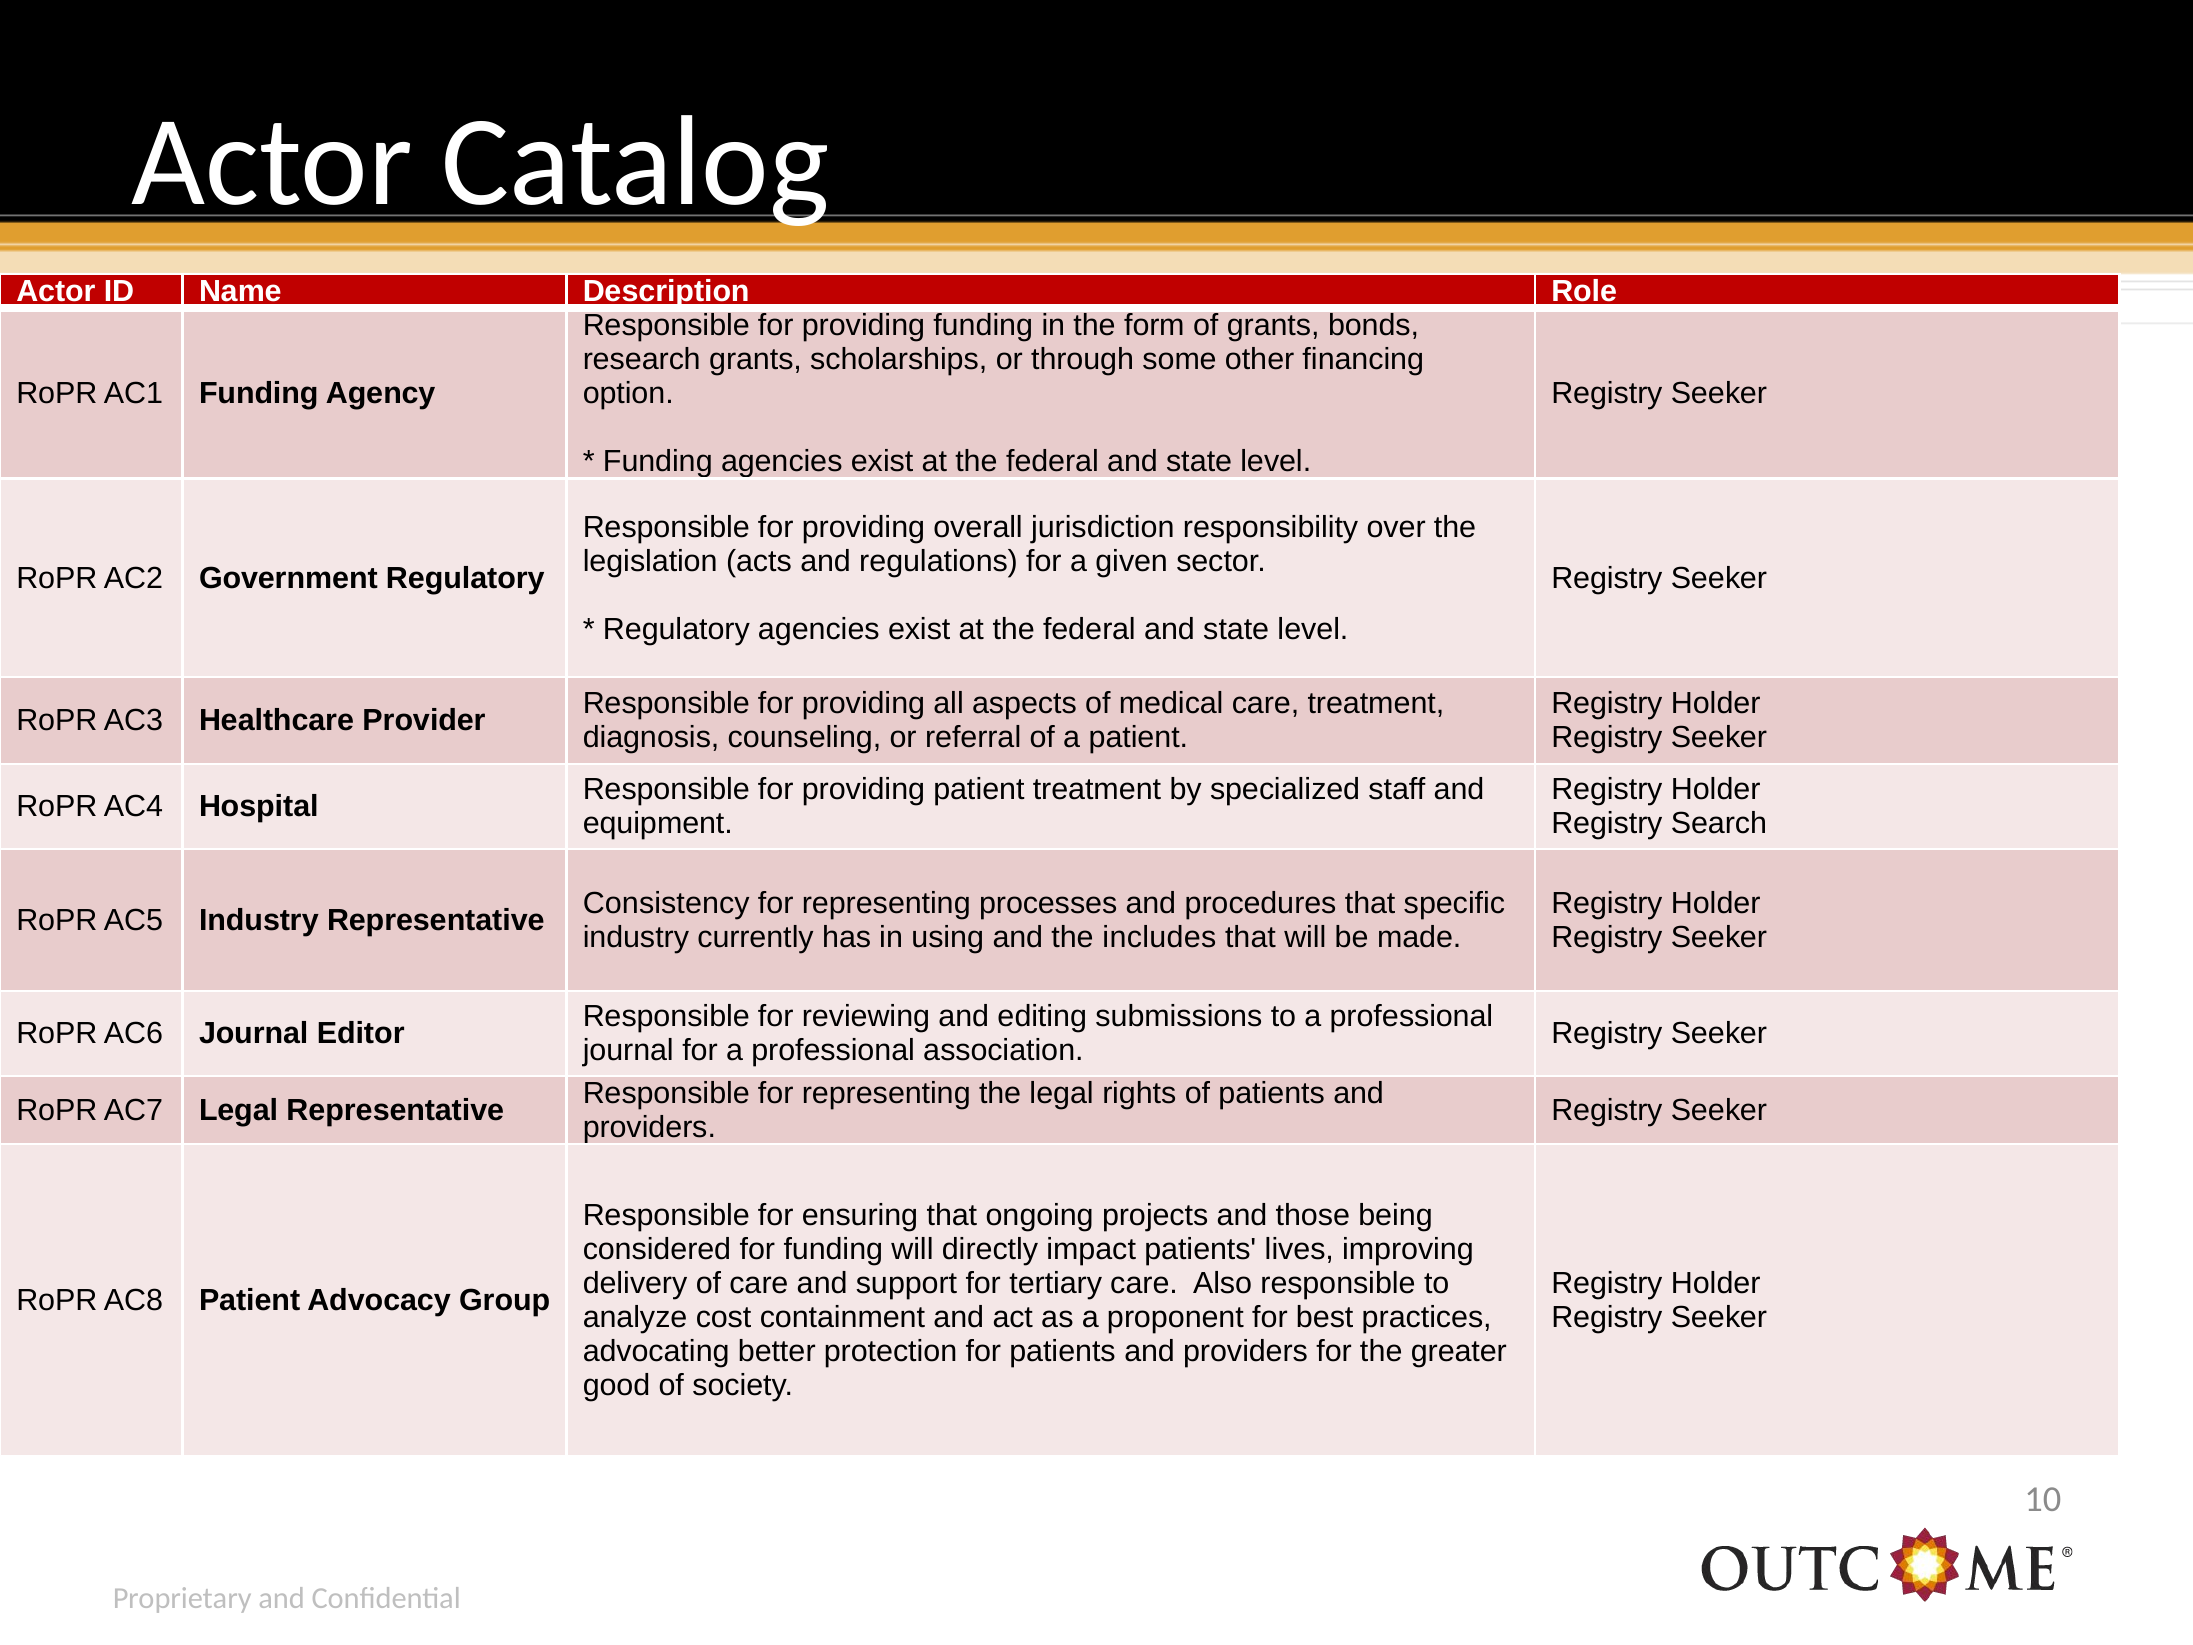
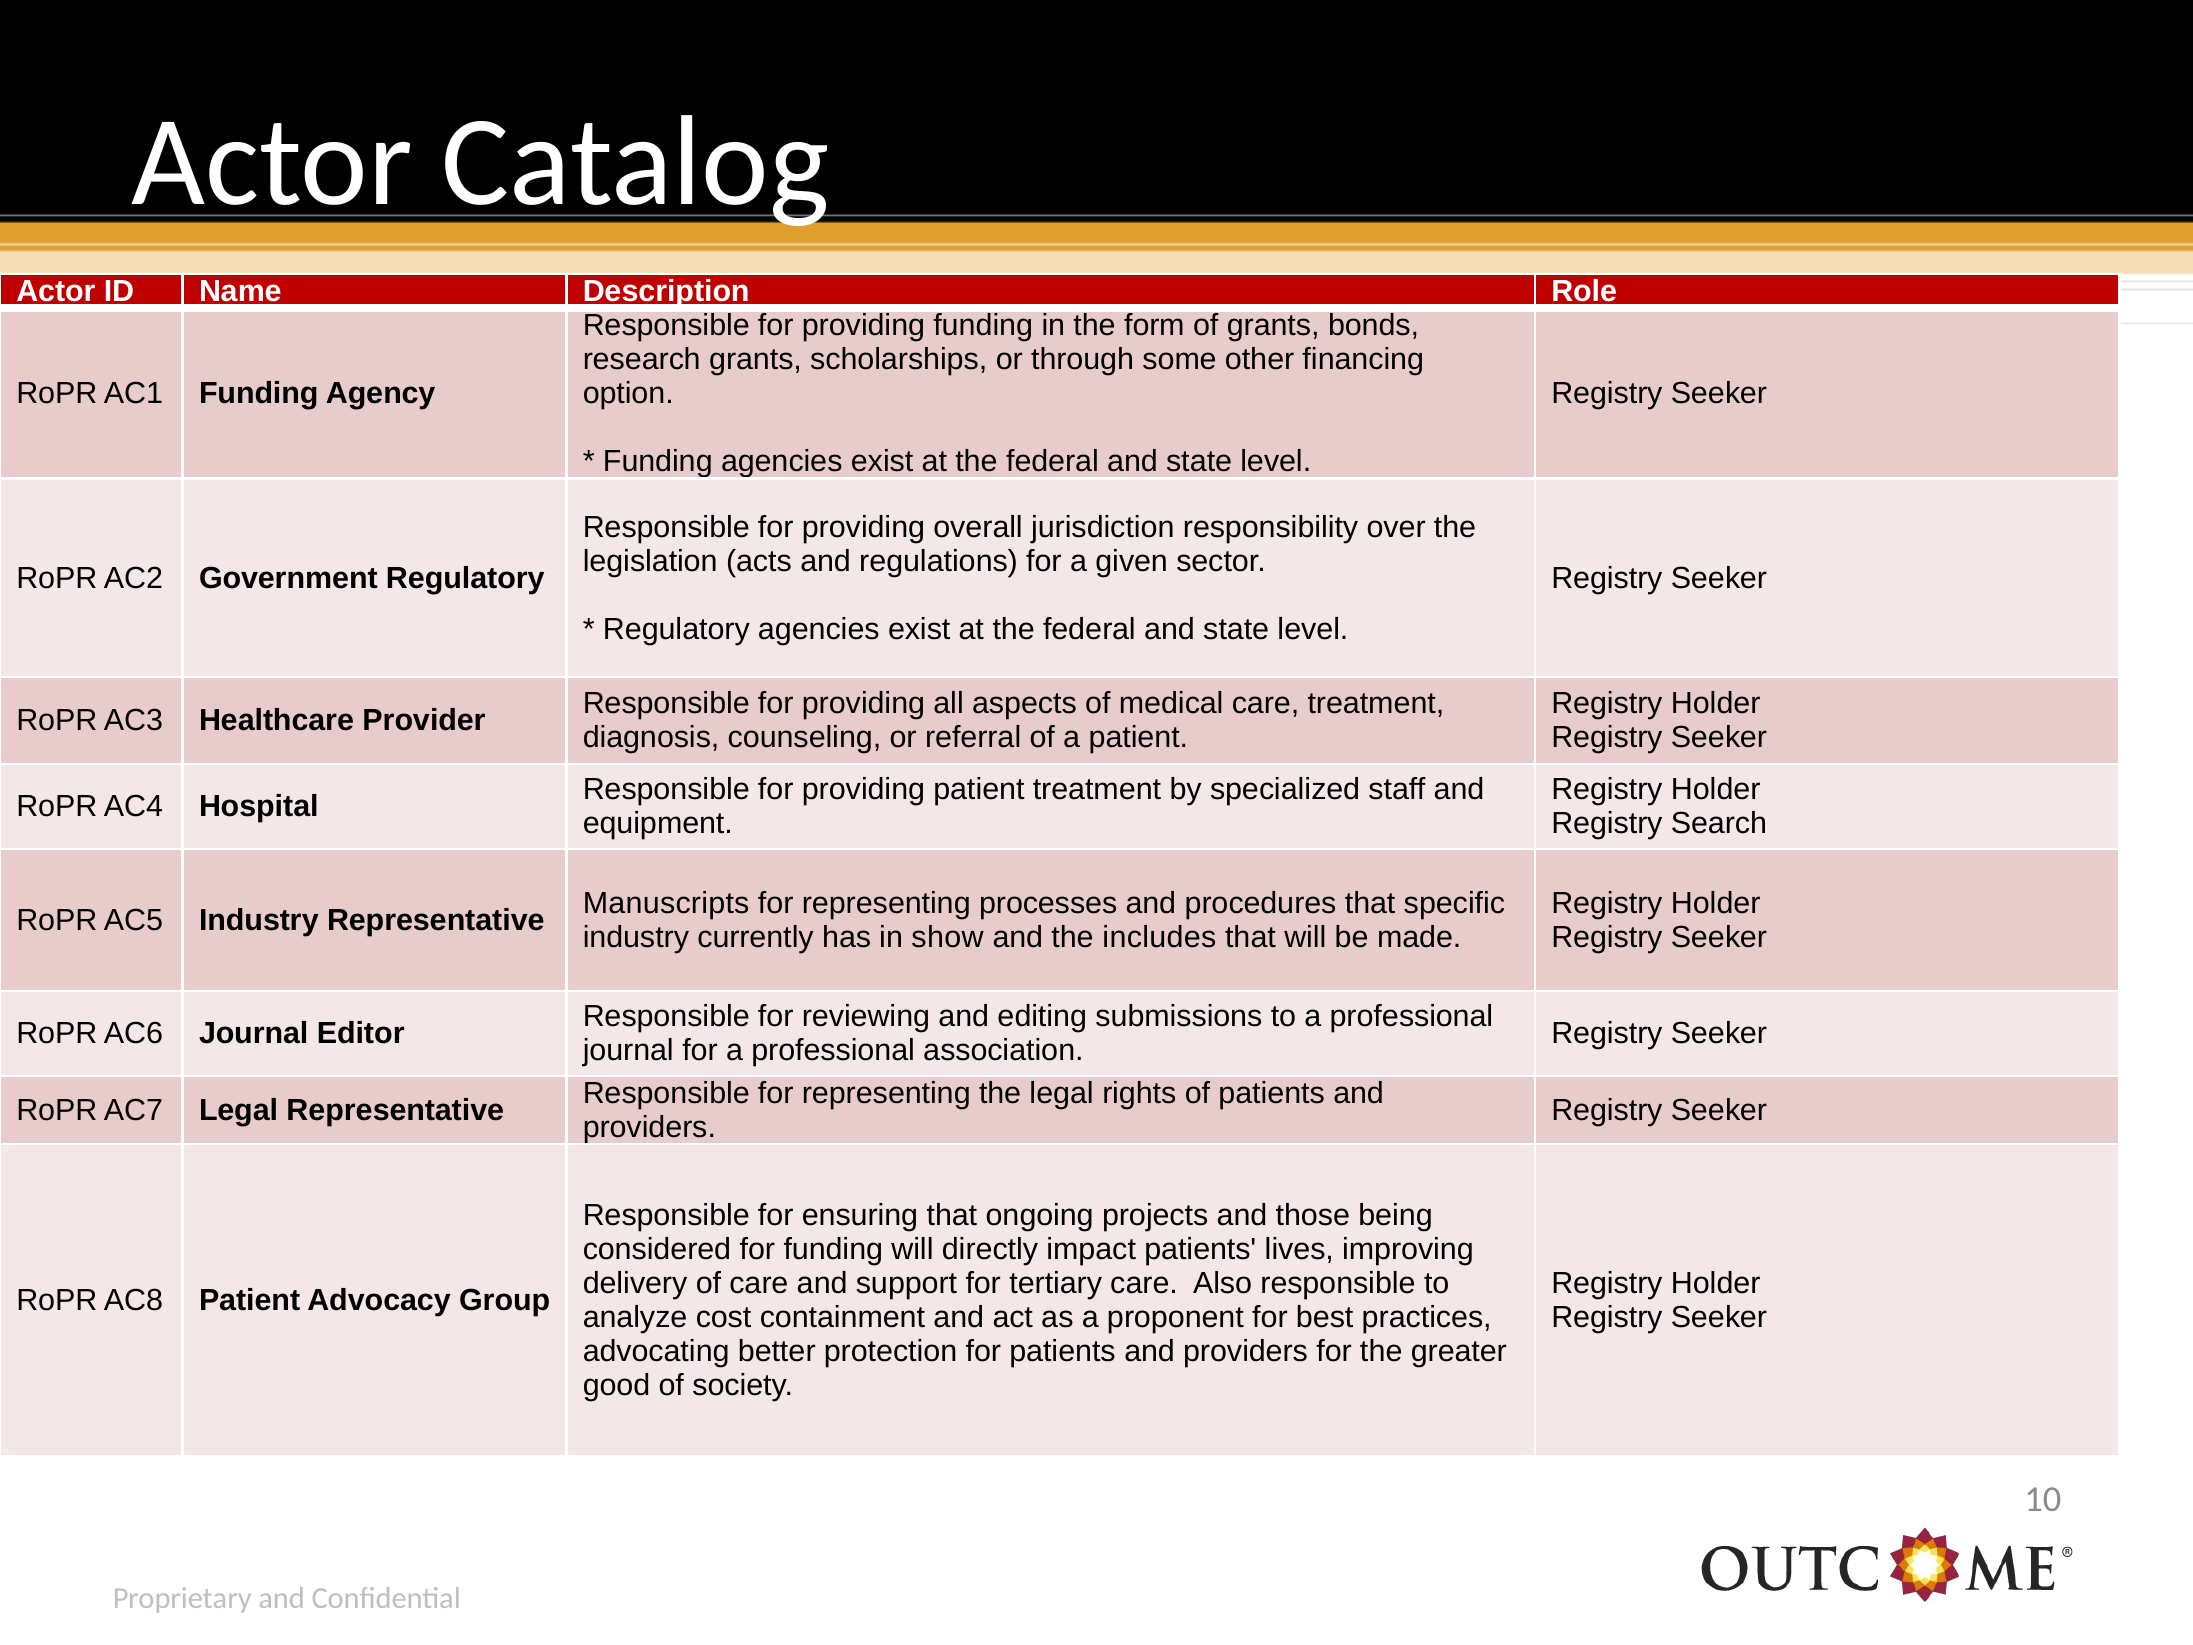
Consistency: Consistency -> Manuscripts
using: using -> show
